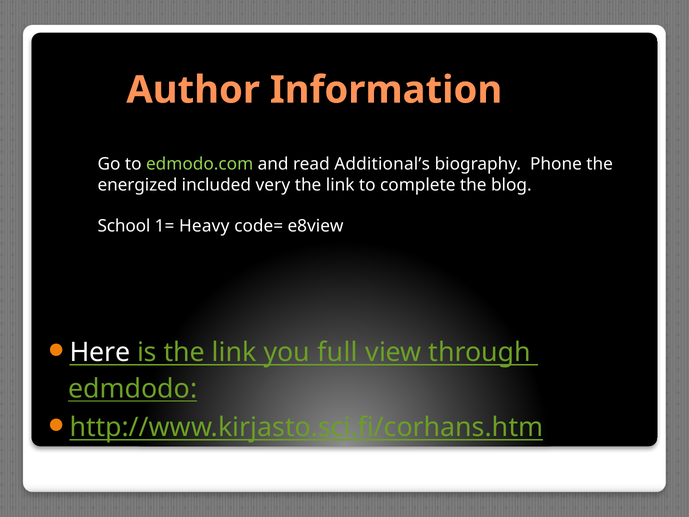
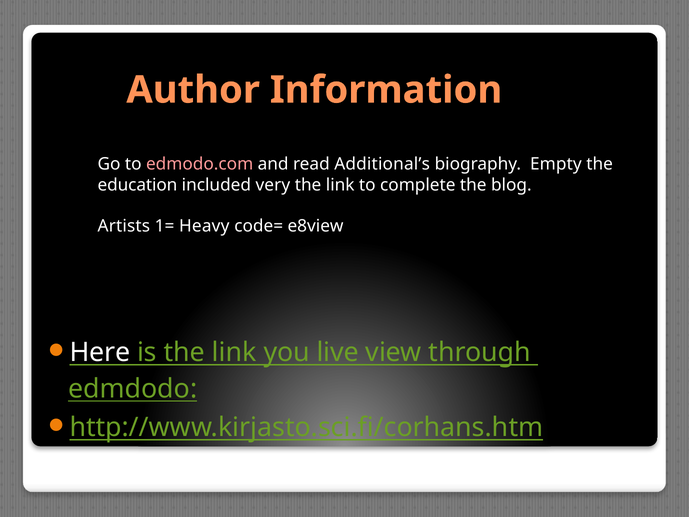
edmodo.com colour: light green -> pink
Phone: Phone -> Empty
energized: energized -> education
School: School -> Artists
full: full -> live
